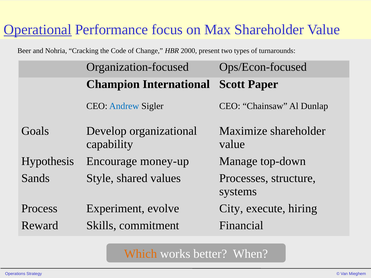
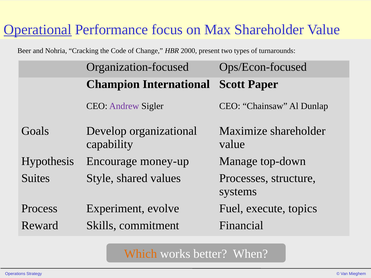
Andrew colour: blue -> purple
Sands: Sands -> Suites
City: City -> Fuel
hiring: hiring -> topics
